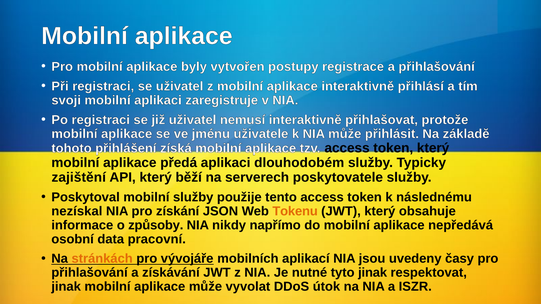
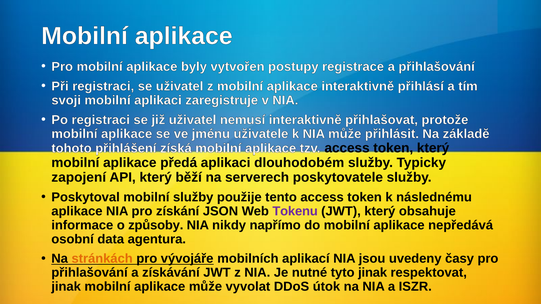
zajištění: zajištění -> zapojení
nezískal at (77, 211): nezískal -> aplikace
Tokenu colour: orange -> purple
pracovní: pracovní -> agentura
